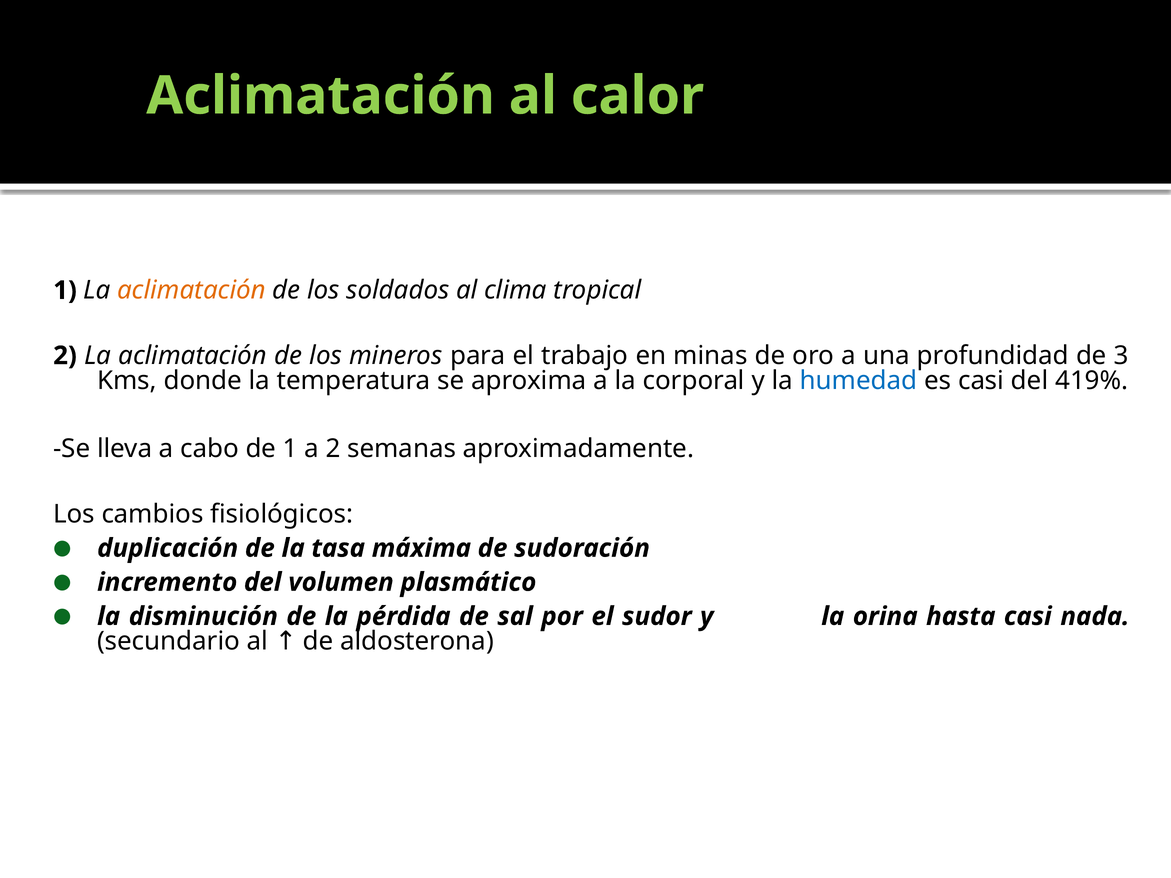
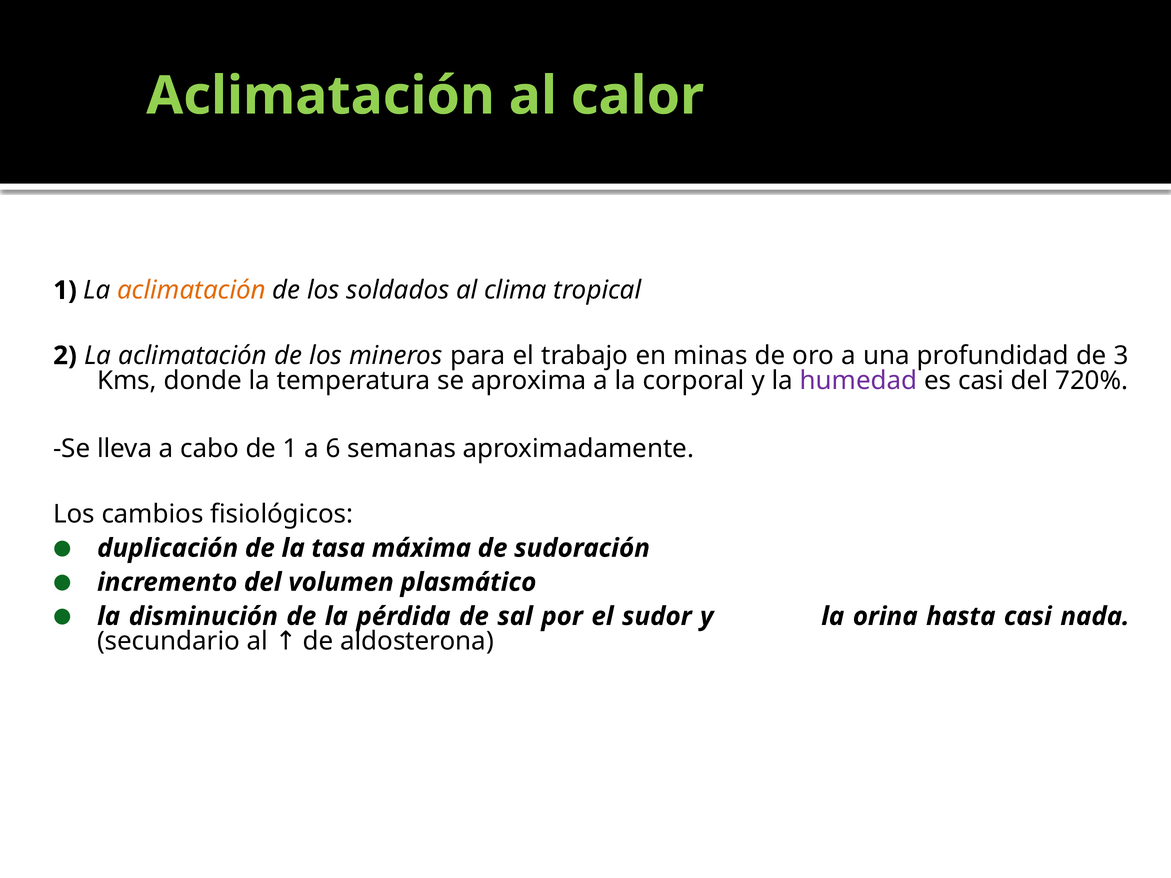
humedad colour: blue -> purple
419%: 419% -> 720%
a 2: 2 -> 6
